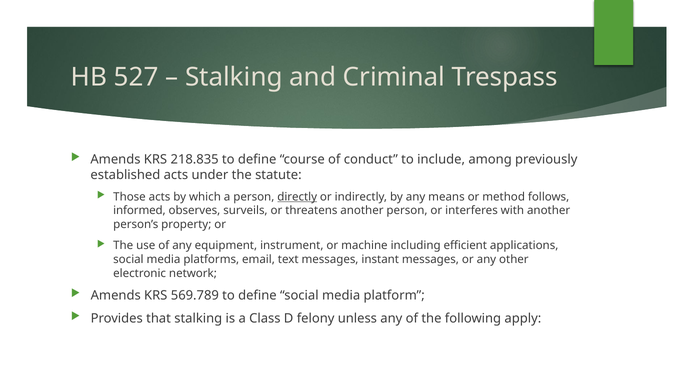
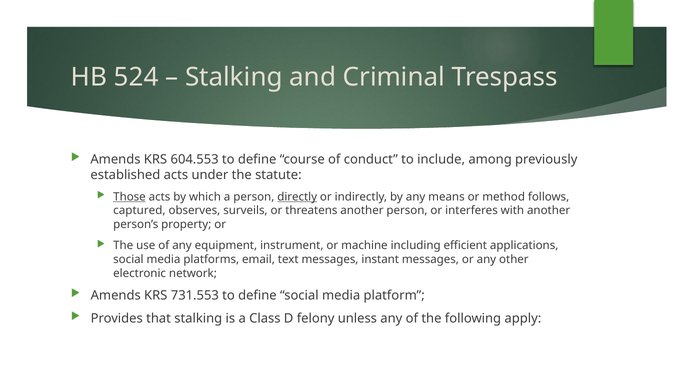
527: 527 -> 524
218.835: 218.835 -> 604.553
Those underline: none -> present
informed: informed -> captured
569.789: 569.789 -> 731.553
